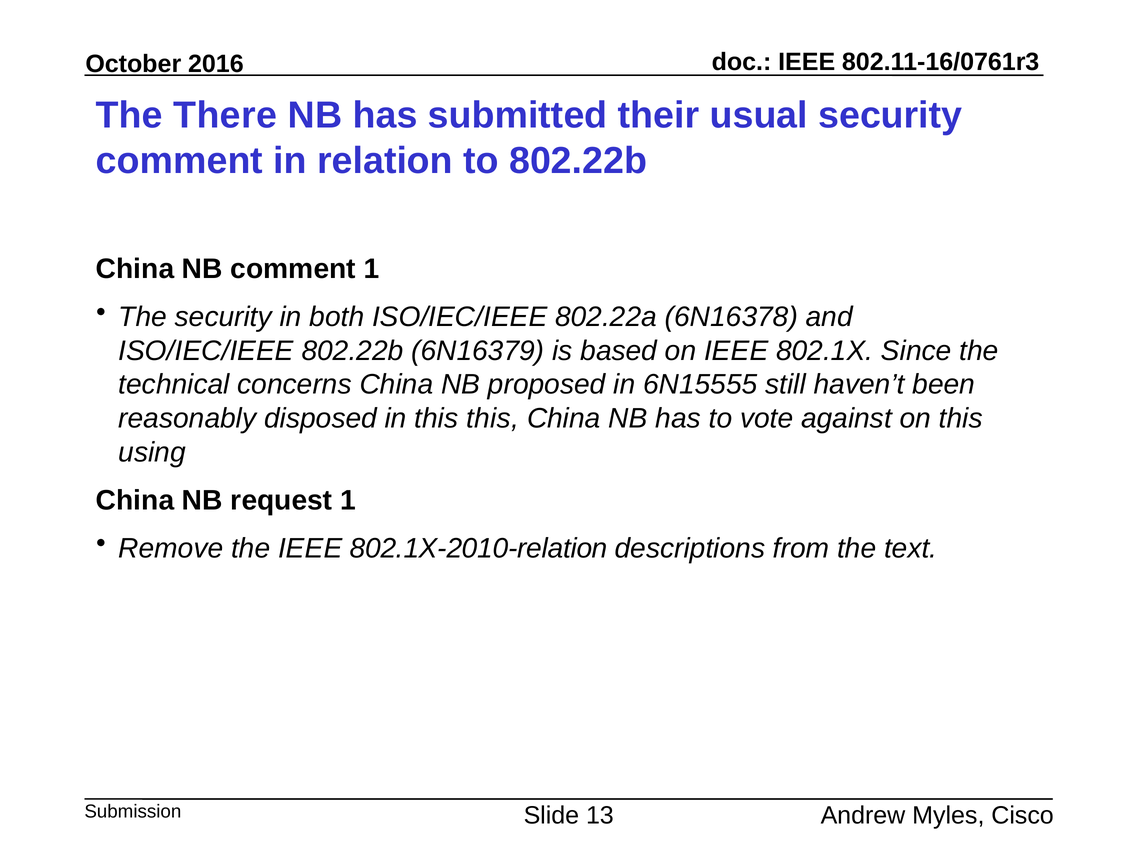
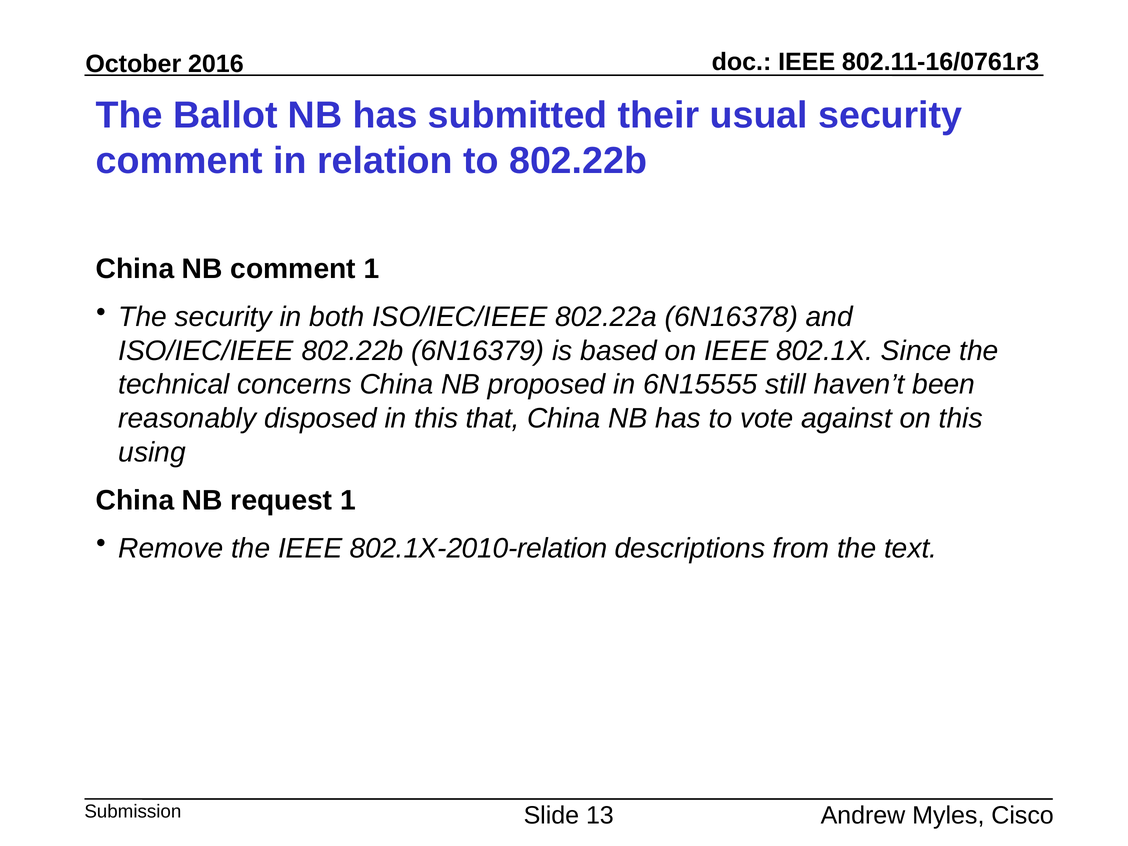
There: There -> Ballot
this this: this -> that
